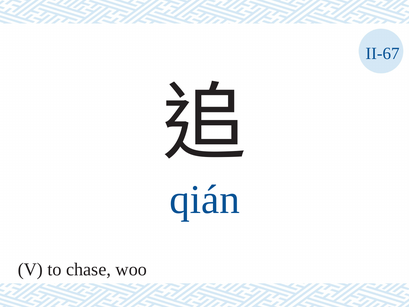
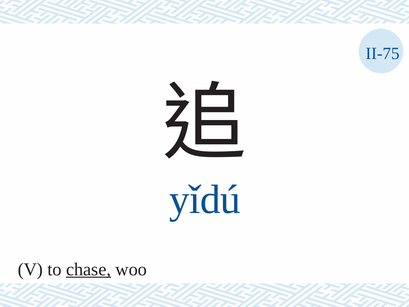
II-67: II-67 -> II-75
qián: qián -> yǐdú
chase underline: none -> present
